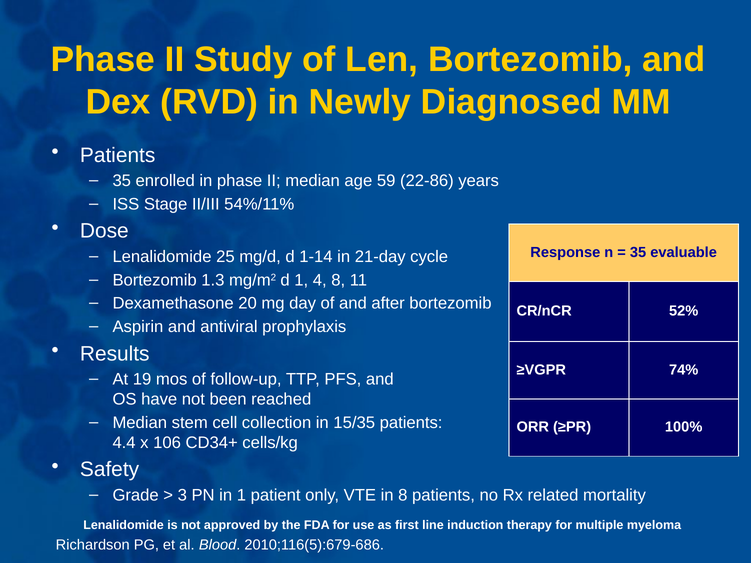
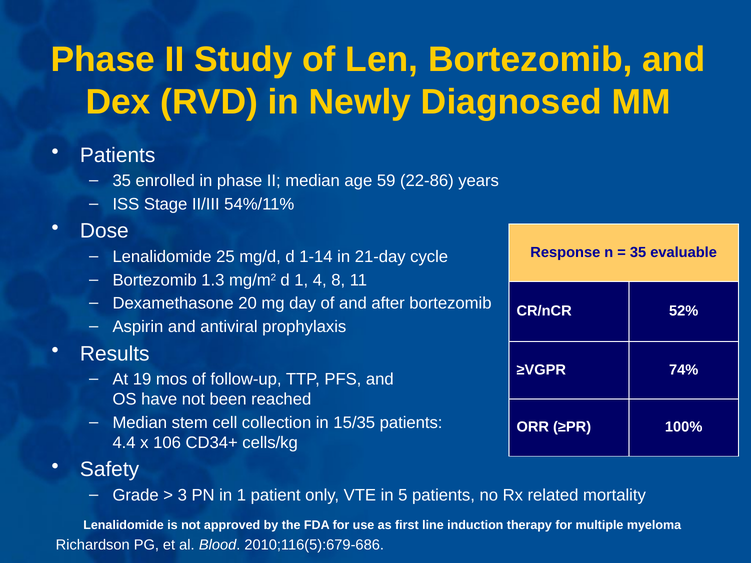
in 8: 8 -> 5
